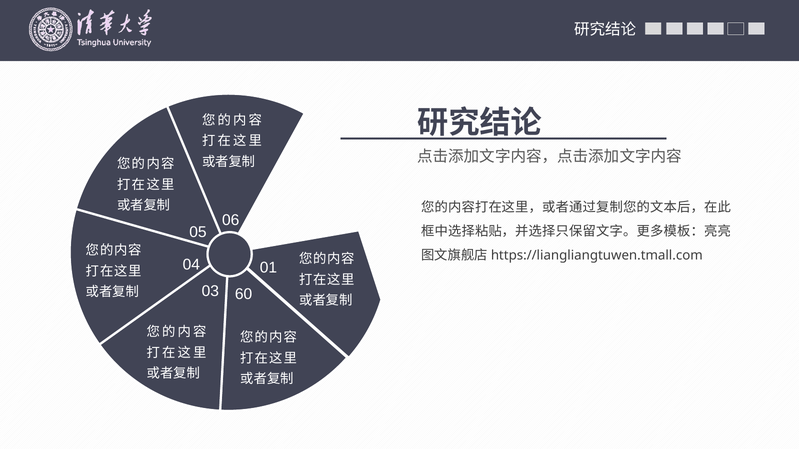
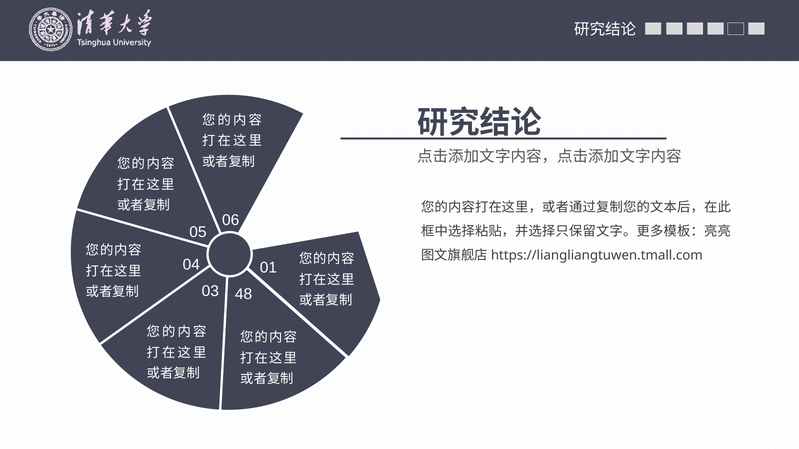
60: 60 -> 48
